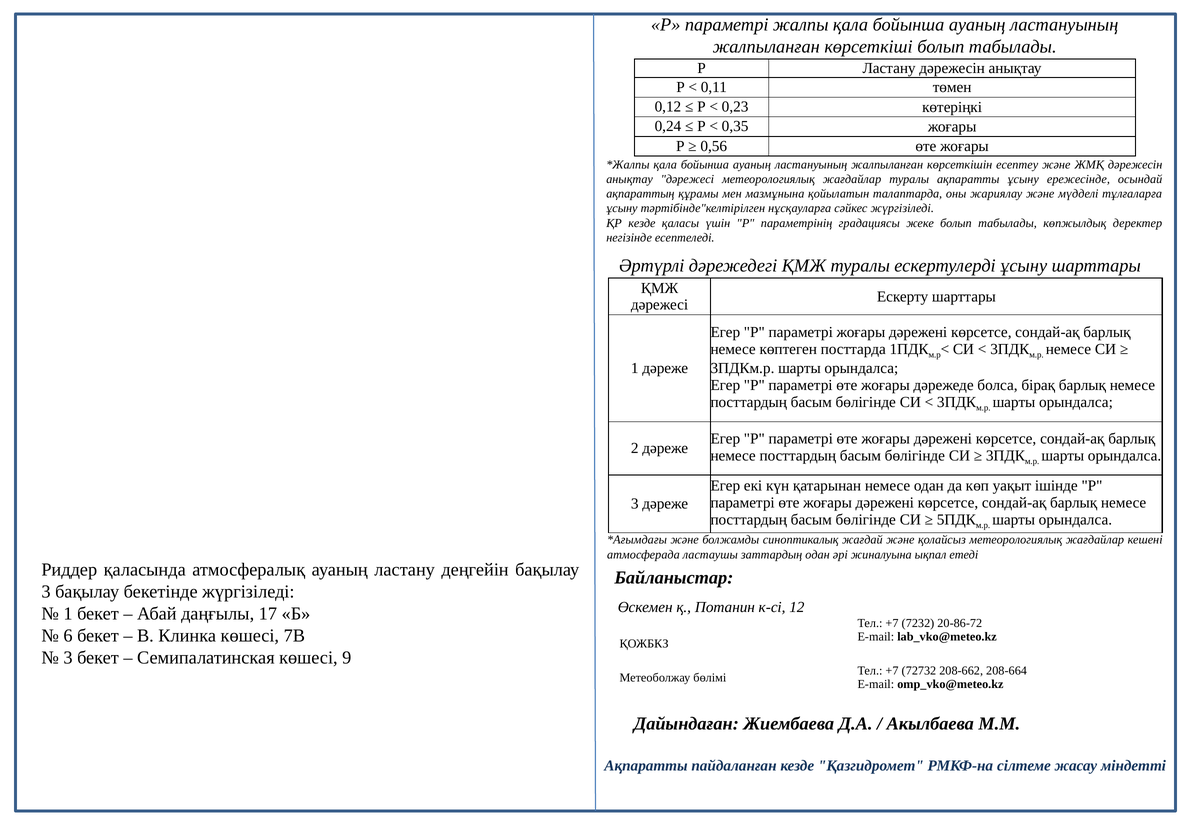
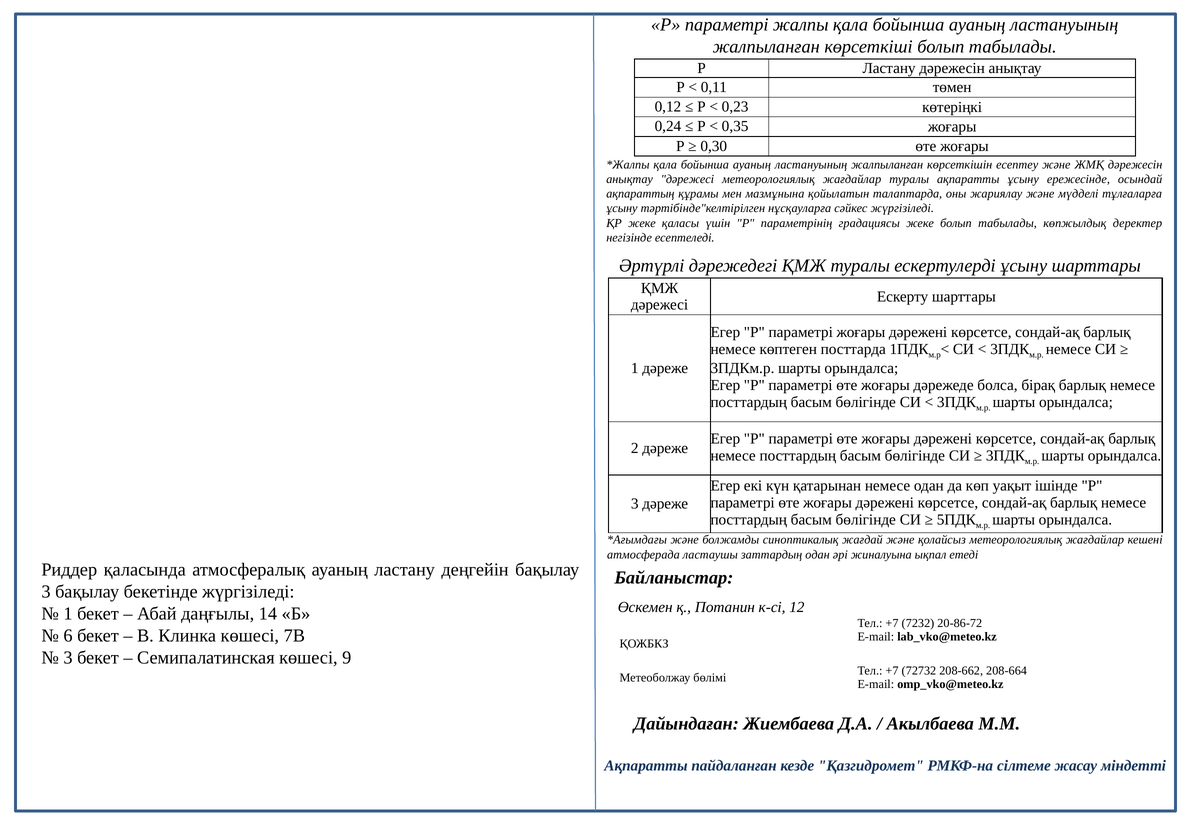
0,56: 0,56 -> 0,30
ҚР кезде: кезде -> жеке
17: 17 -> 14
